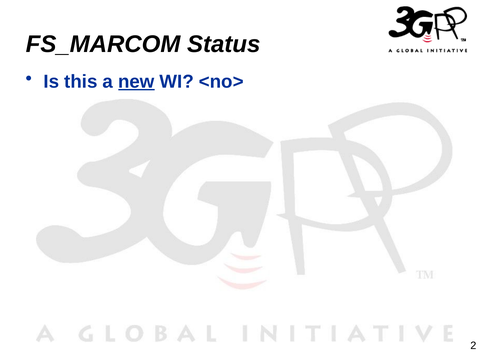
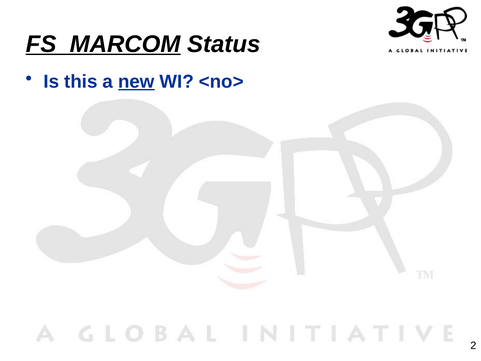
FS_MARCOM underline: none -> present
